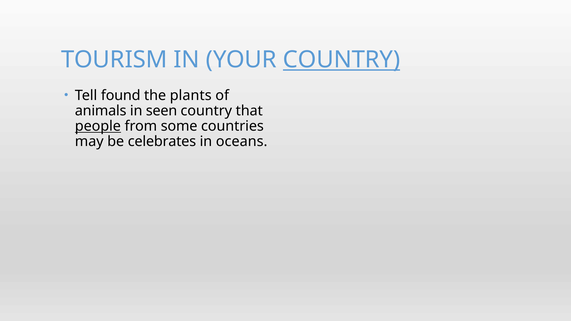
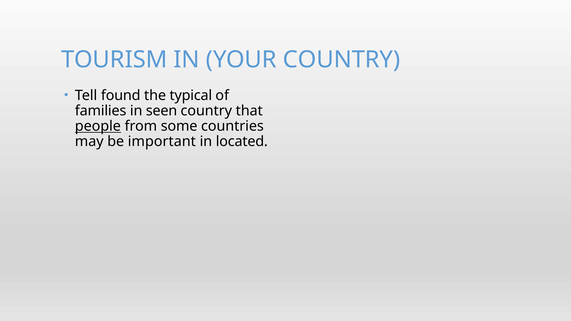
COUNTRY at (342, 60) underline: present -> none
plants: plants -> typical
animals: animals -> families
celebrates: celebrates -> important
oceans: oceans -> located
